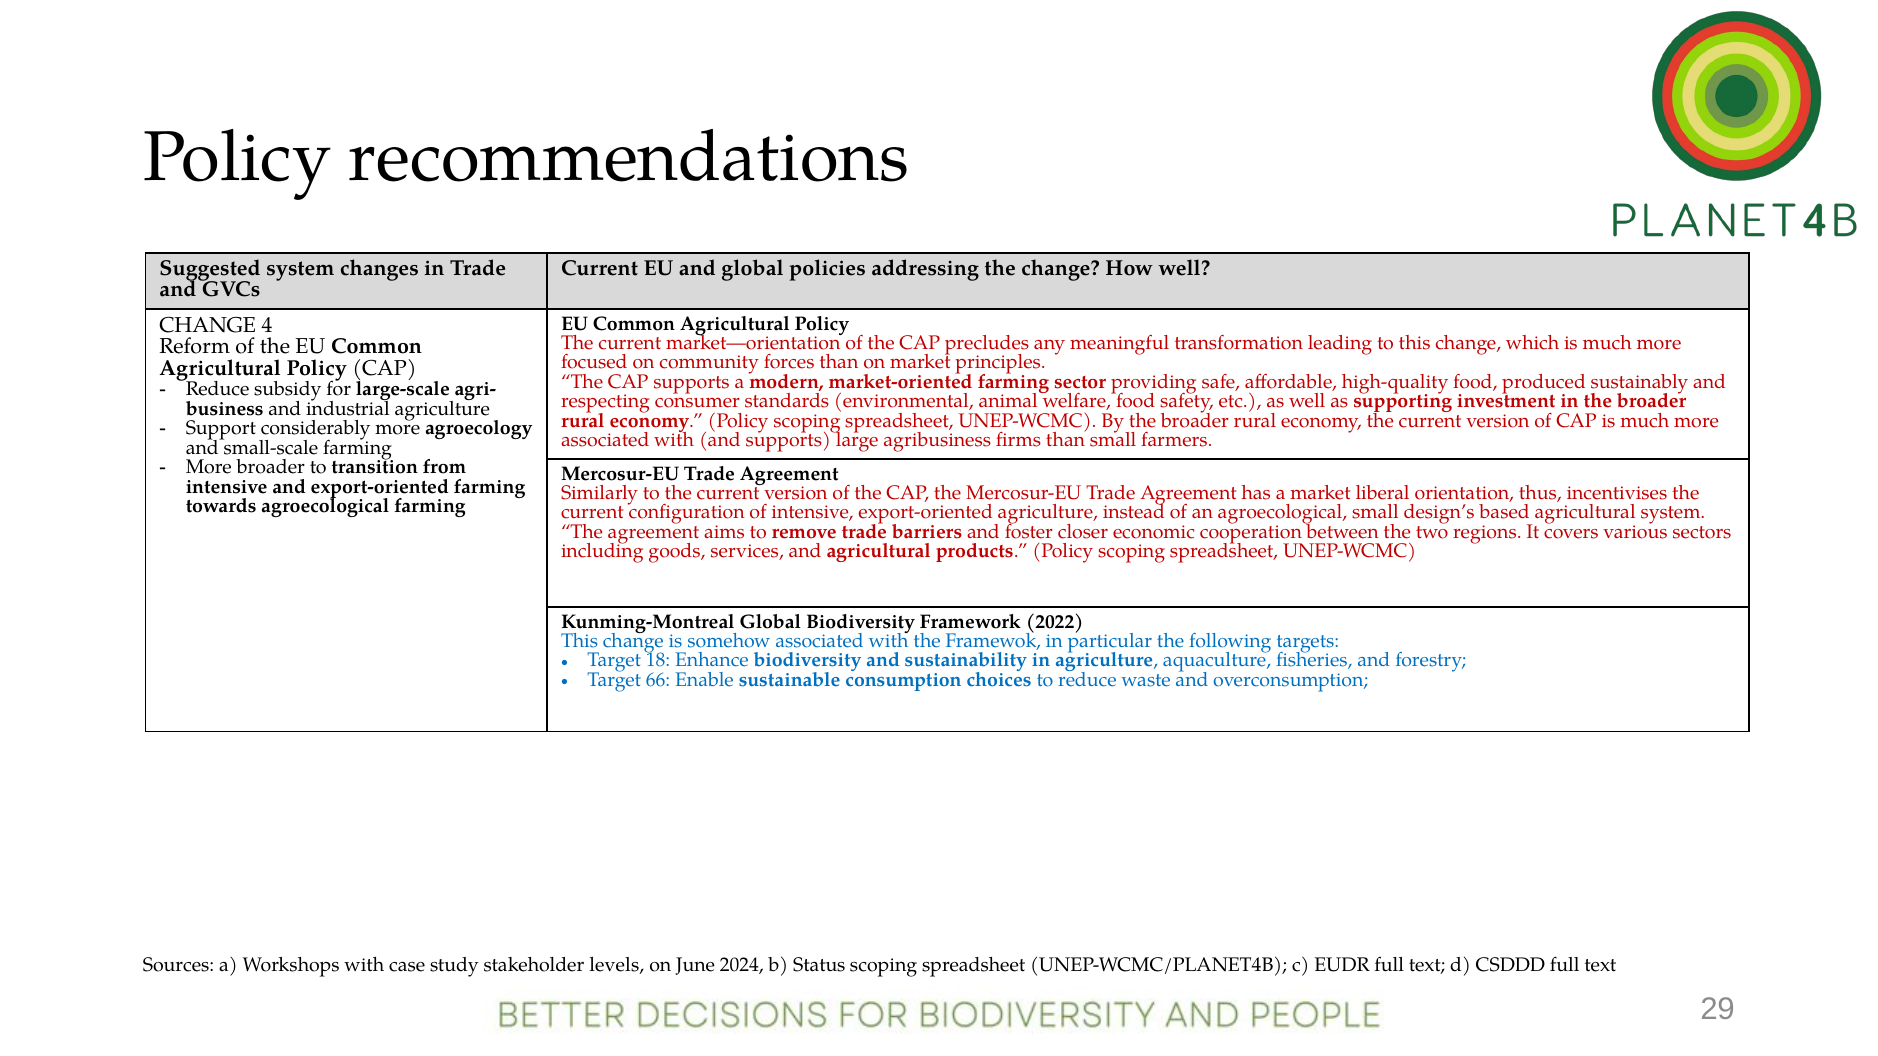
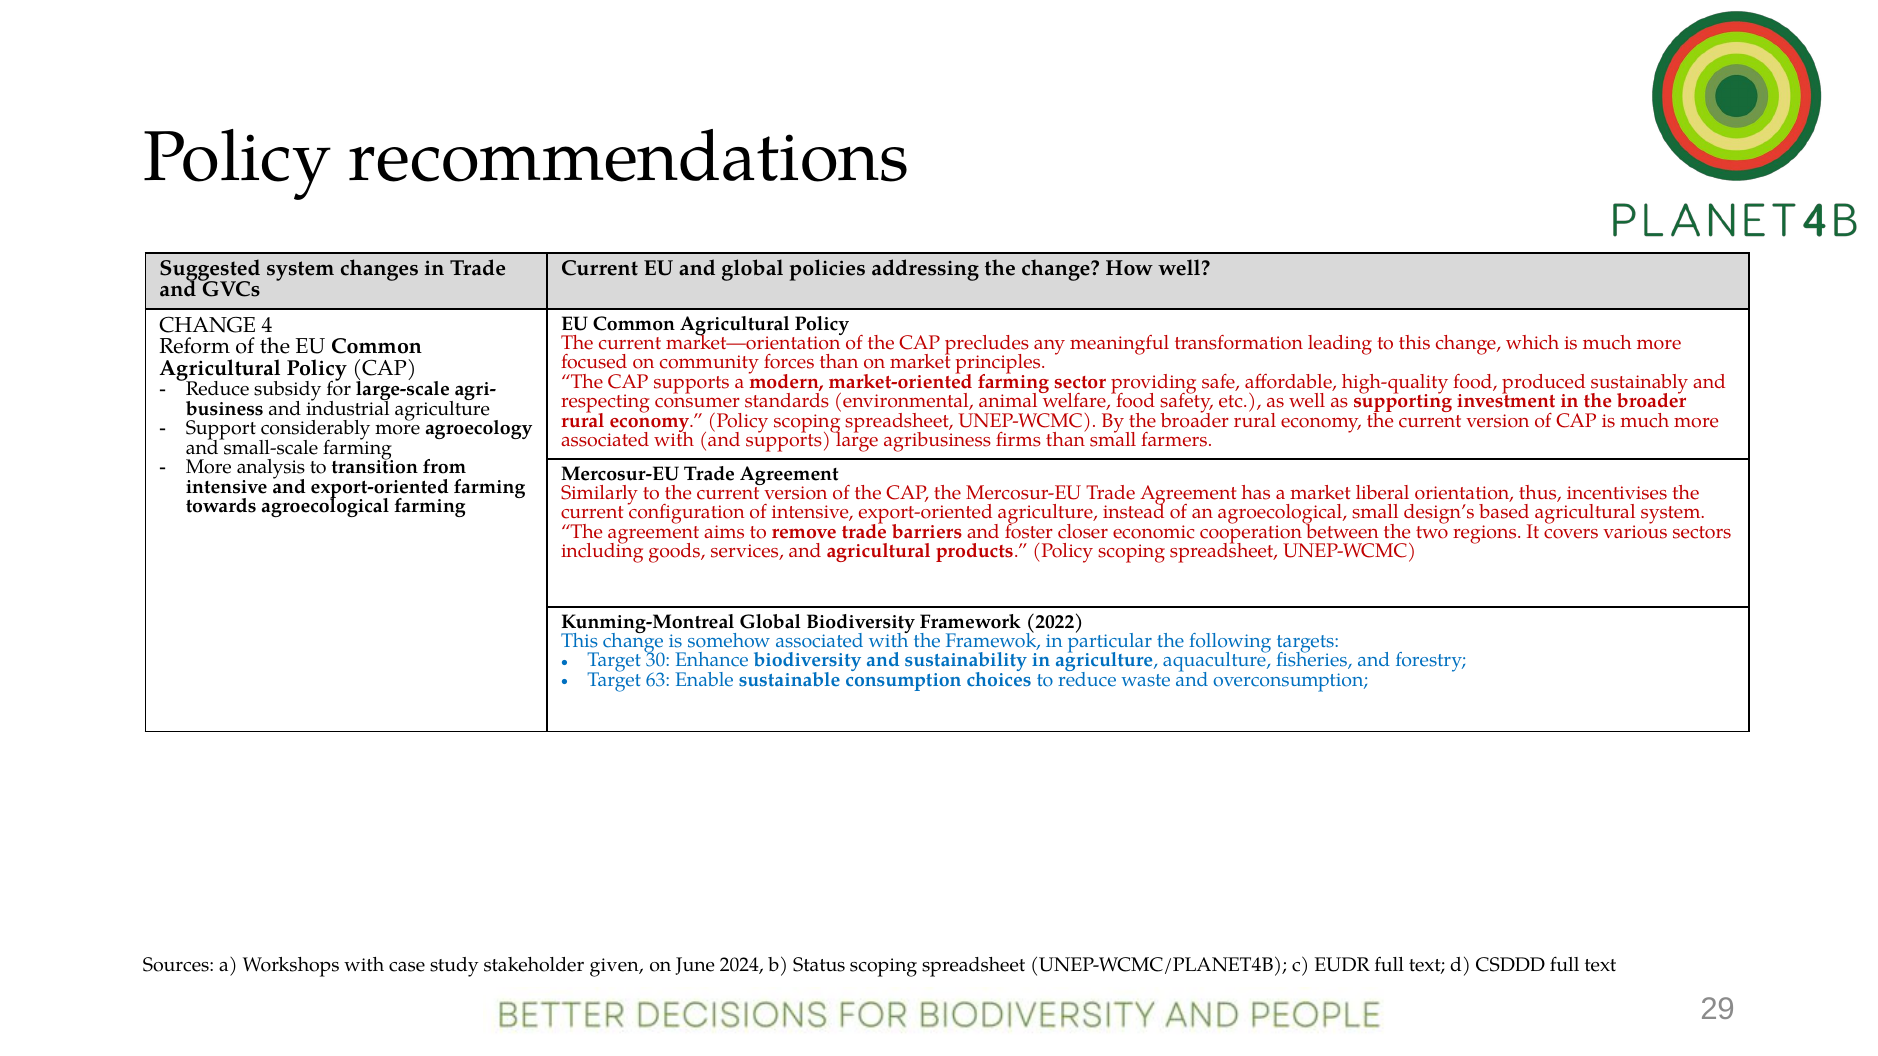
More broader: broader -> analysis
18: 18 -> 30
66: 66 -> 63
levels: levels -> given
